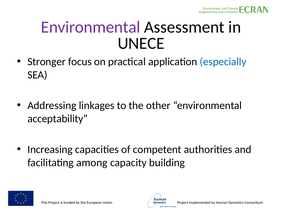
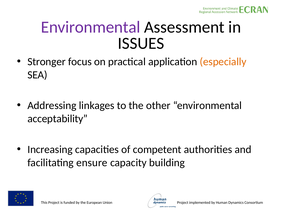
UNECE: UNECE -> ISSUES
especially colour: blue -> orange
among: among -> ensure
